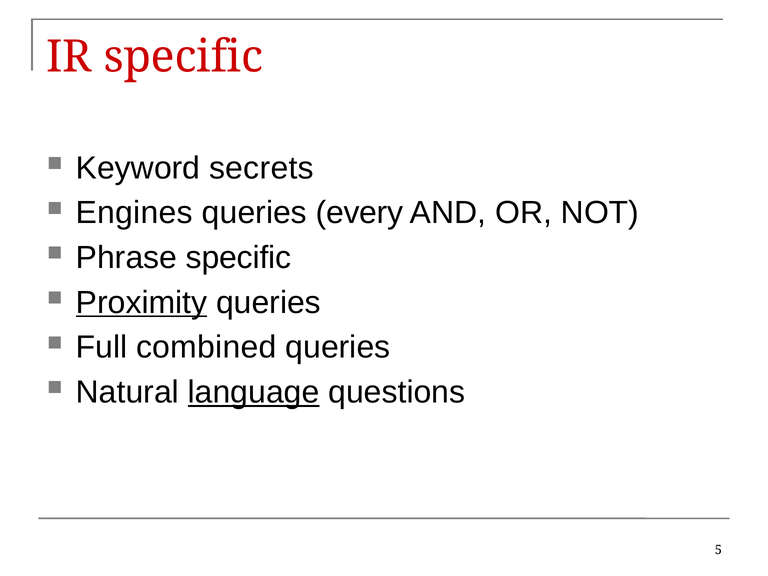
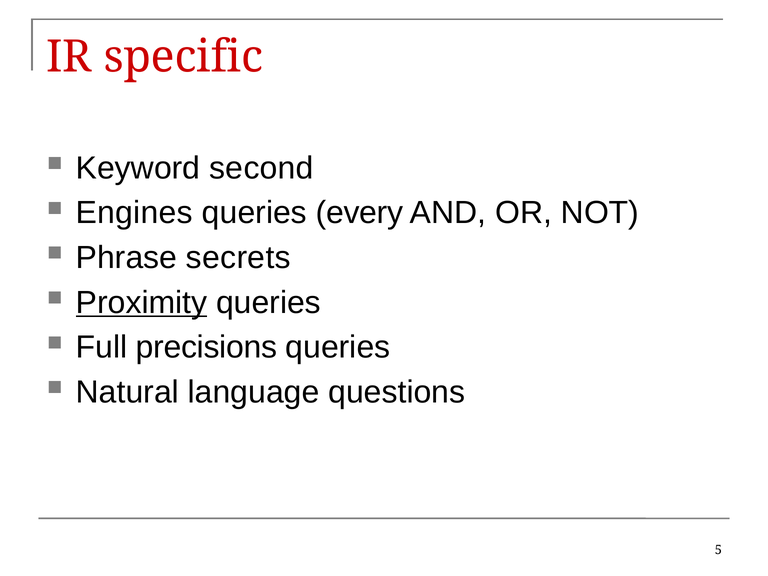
secrets: secrets -> second
Phrase specific: specific -> secrets
combined: combined -> precisions
language underline: present -> none
